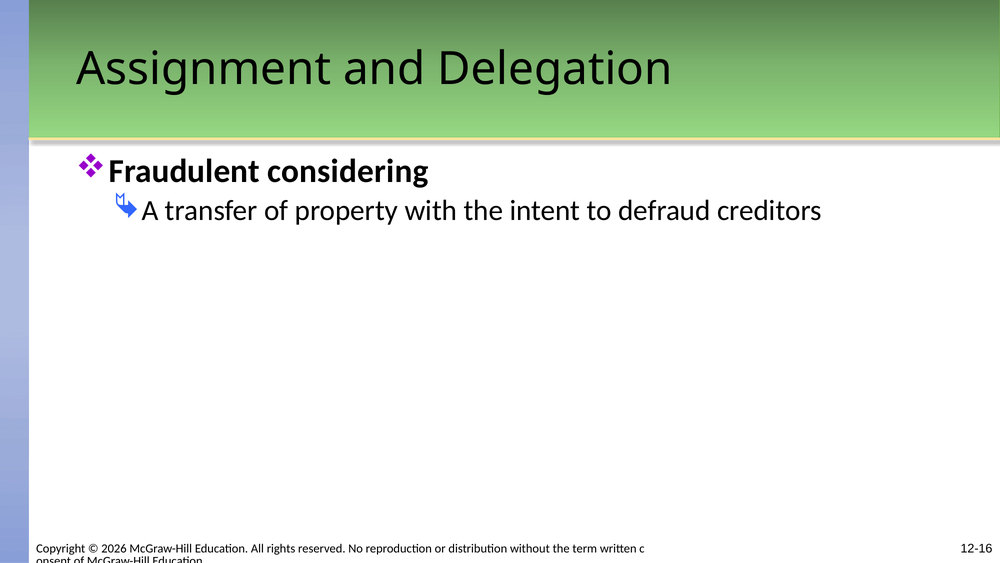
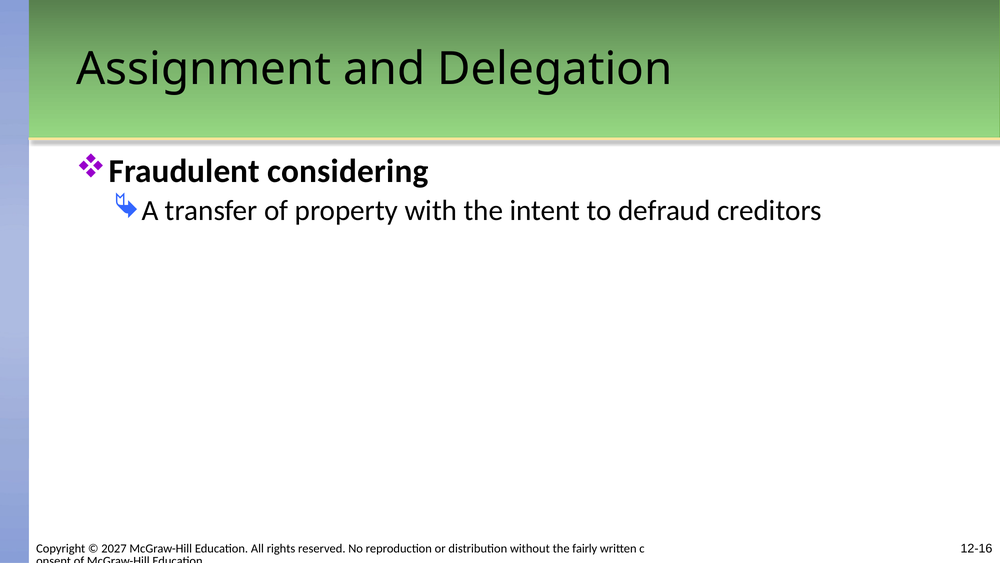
2026: 2026 -> 2027
term: term -> fairly
